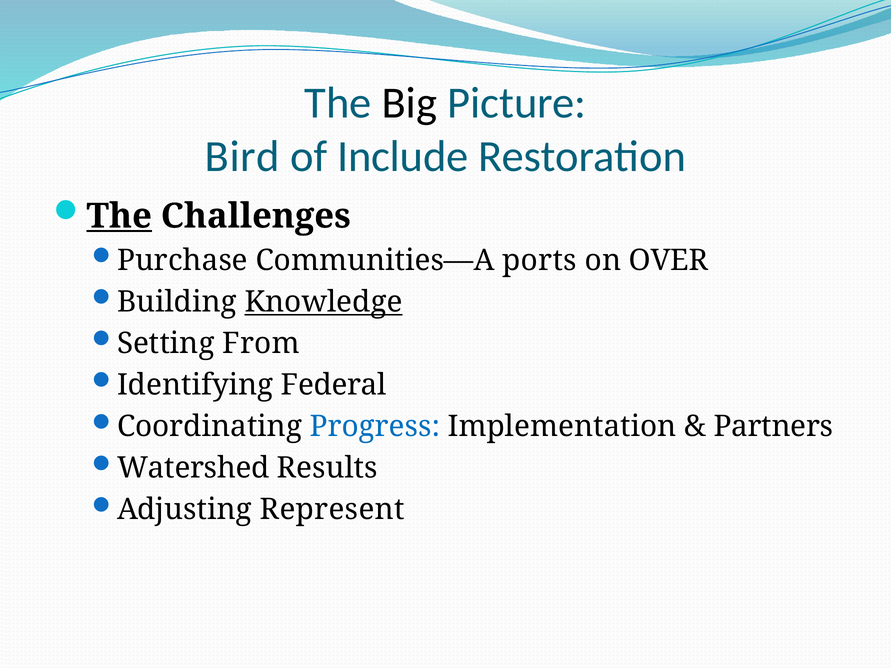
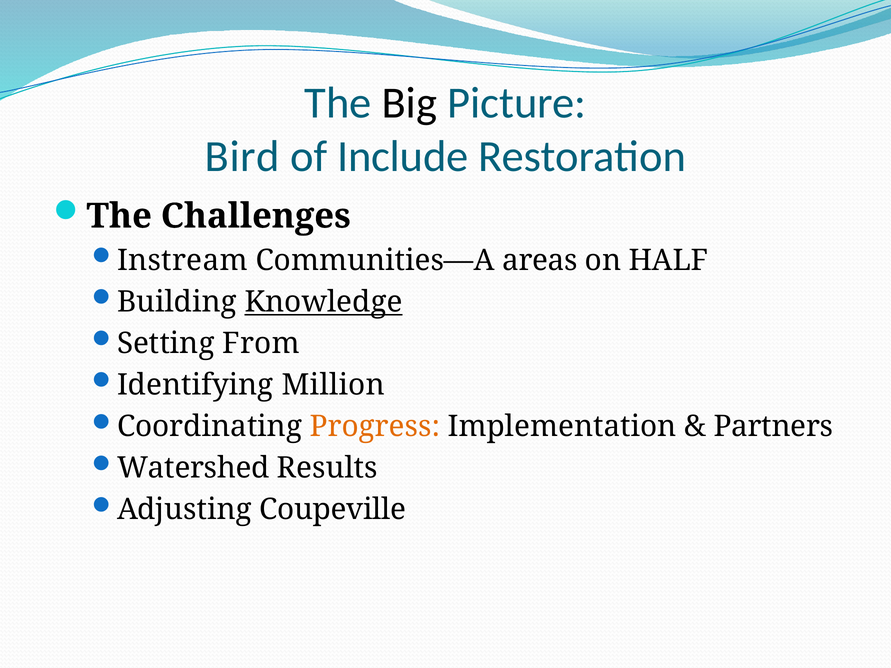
The at (119, 216) underline: present -> none
Purchase: Purchase -> Instream
ports: ports -> areas
OVER: OVER -> HALF
Federal: Federal -> Million
Progress colour: blue -> orange
Represent: Represent -> Coupeville
